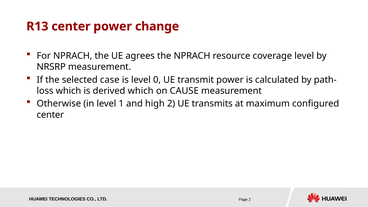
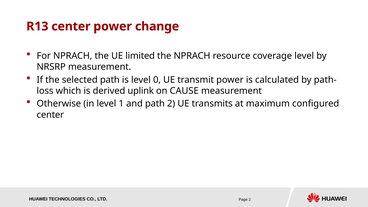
agrees: agrees -> limited
selected case: case -> path
derived which: which -> uplink
and high: high -> path
